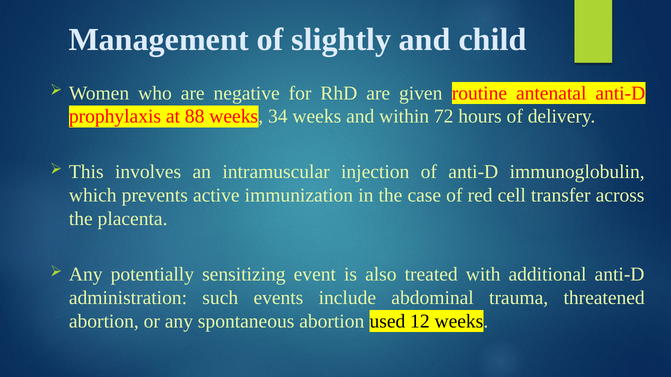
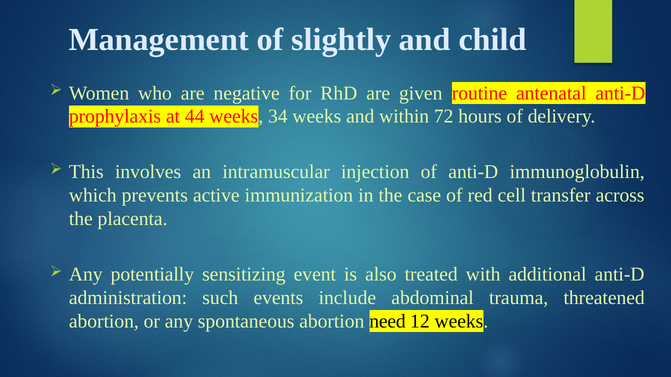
88: 88 -> 44
used: used -> need
